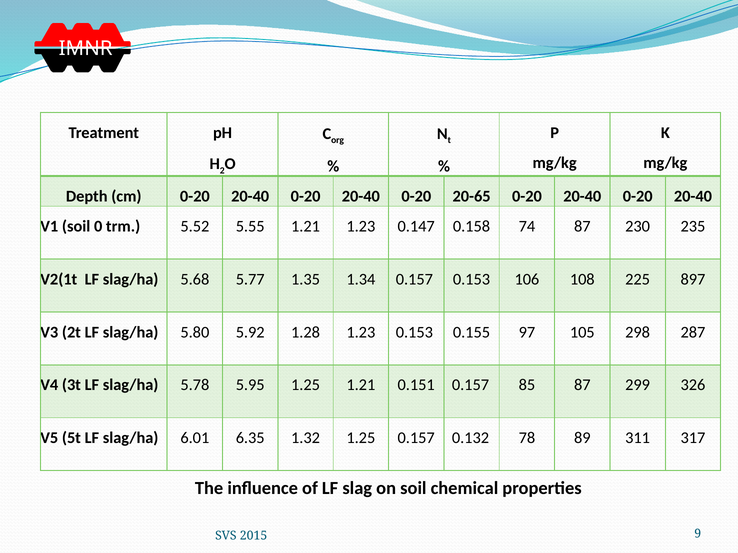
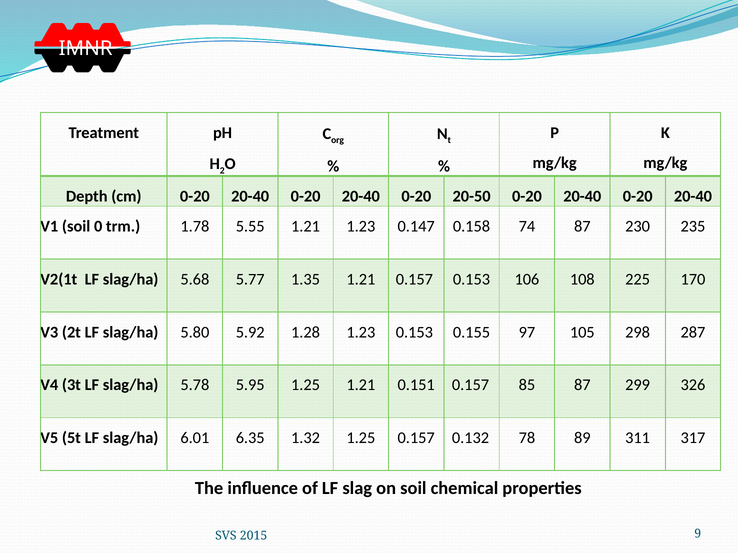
20-65: 20-65 -> 20-50
5.52: 5.52 -> 1.78
1.35 1.34: 1.34 -> 1.21
897: 897 -> 170
